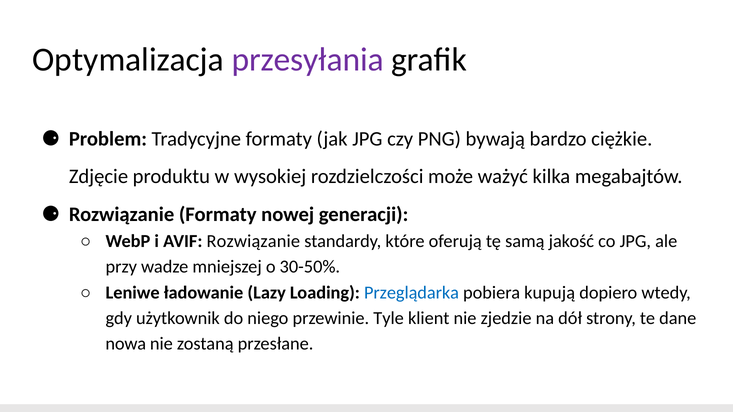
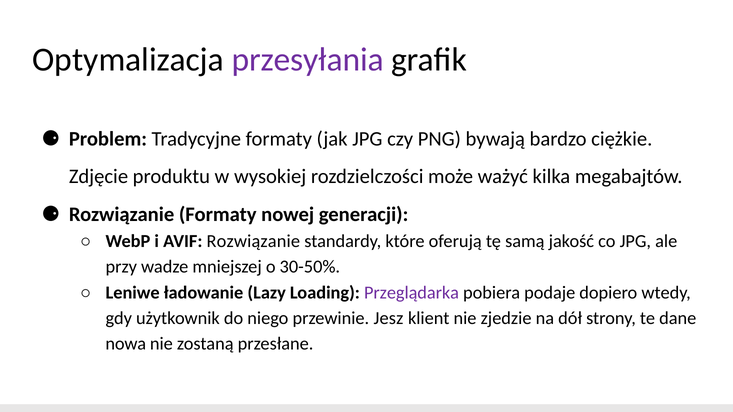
Przeglądarka colour: blue -> purple
kupują: kupują -> podaje
Tyle: Tyle -> Jesz
